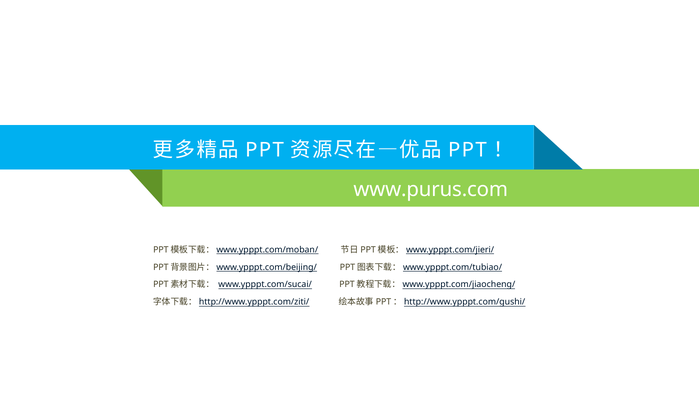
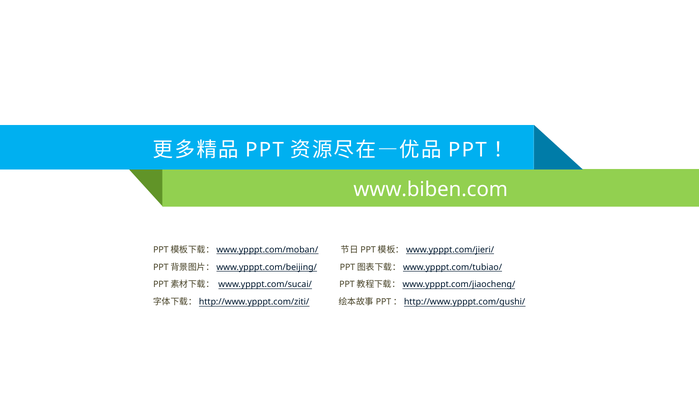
www.purus.com: www.purus.com -> www.biben.com
